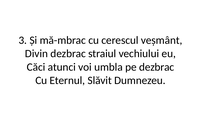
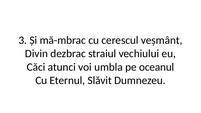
pe dezbrac: dezbrac -> oceanul
